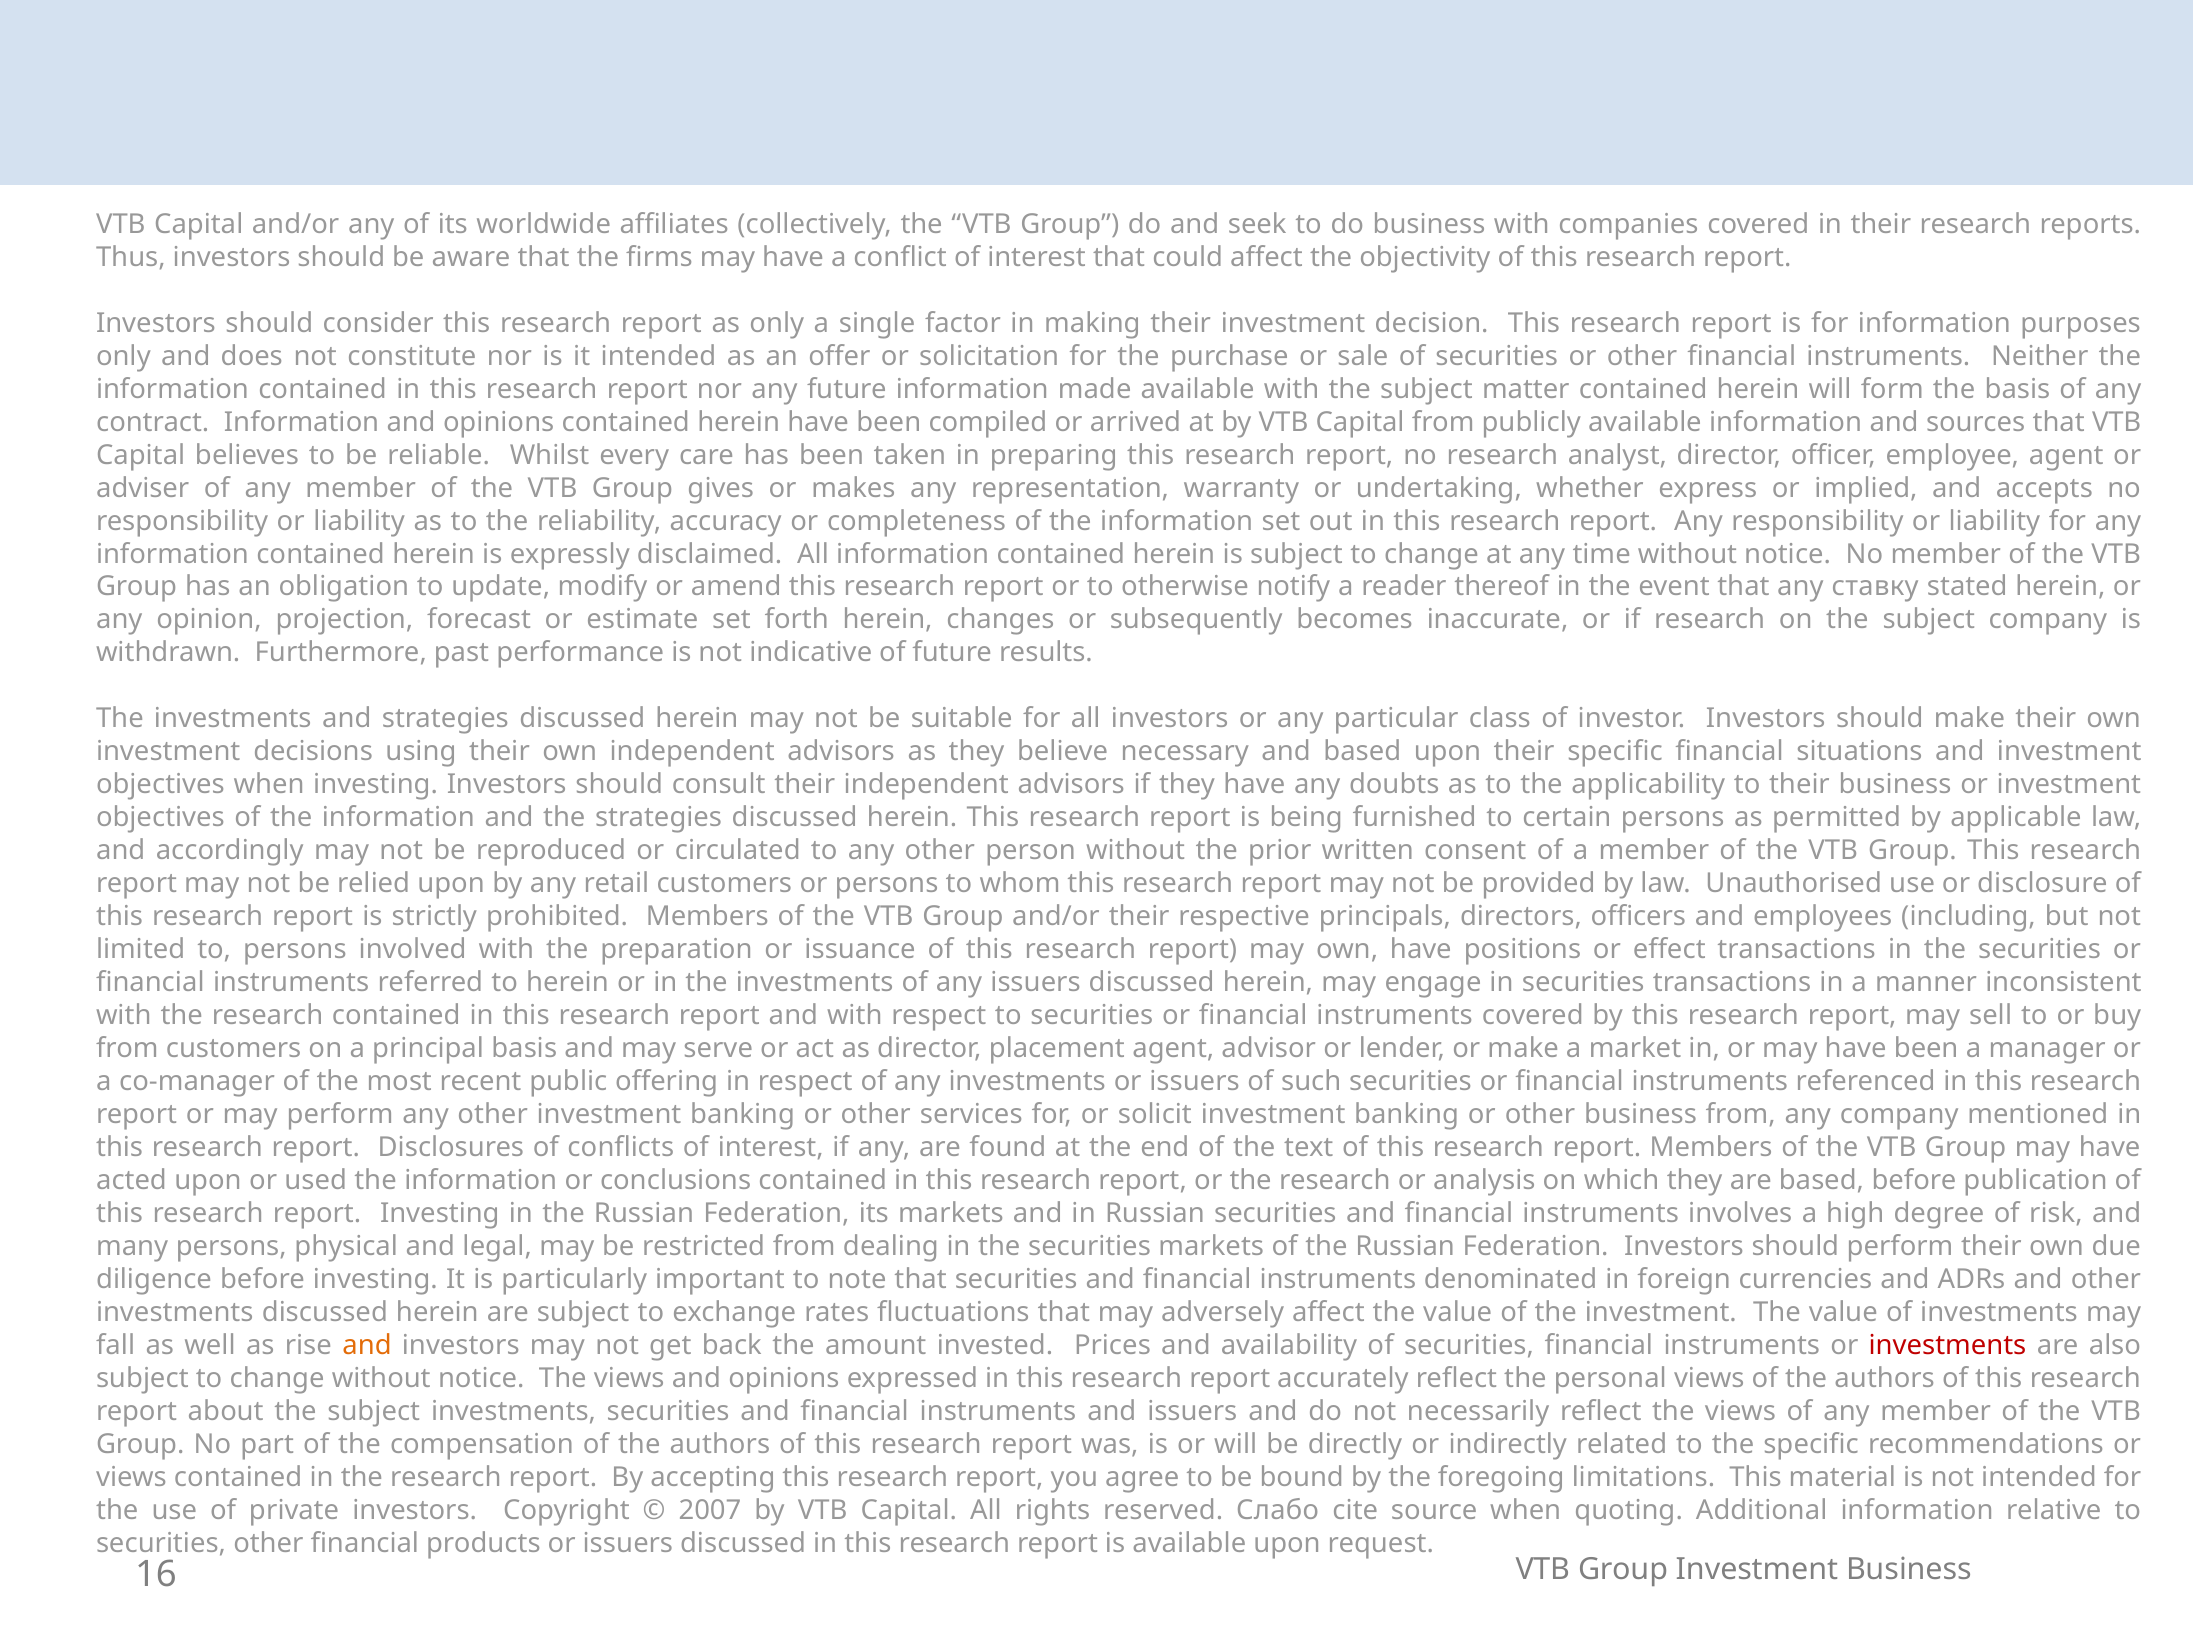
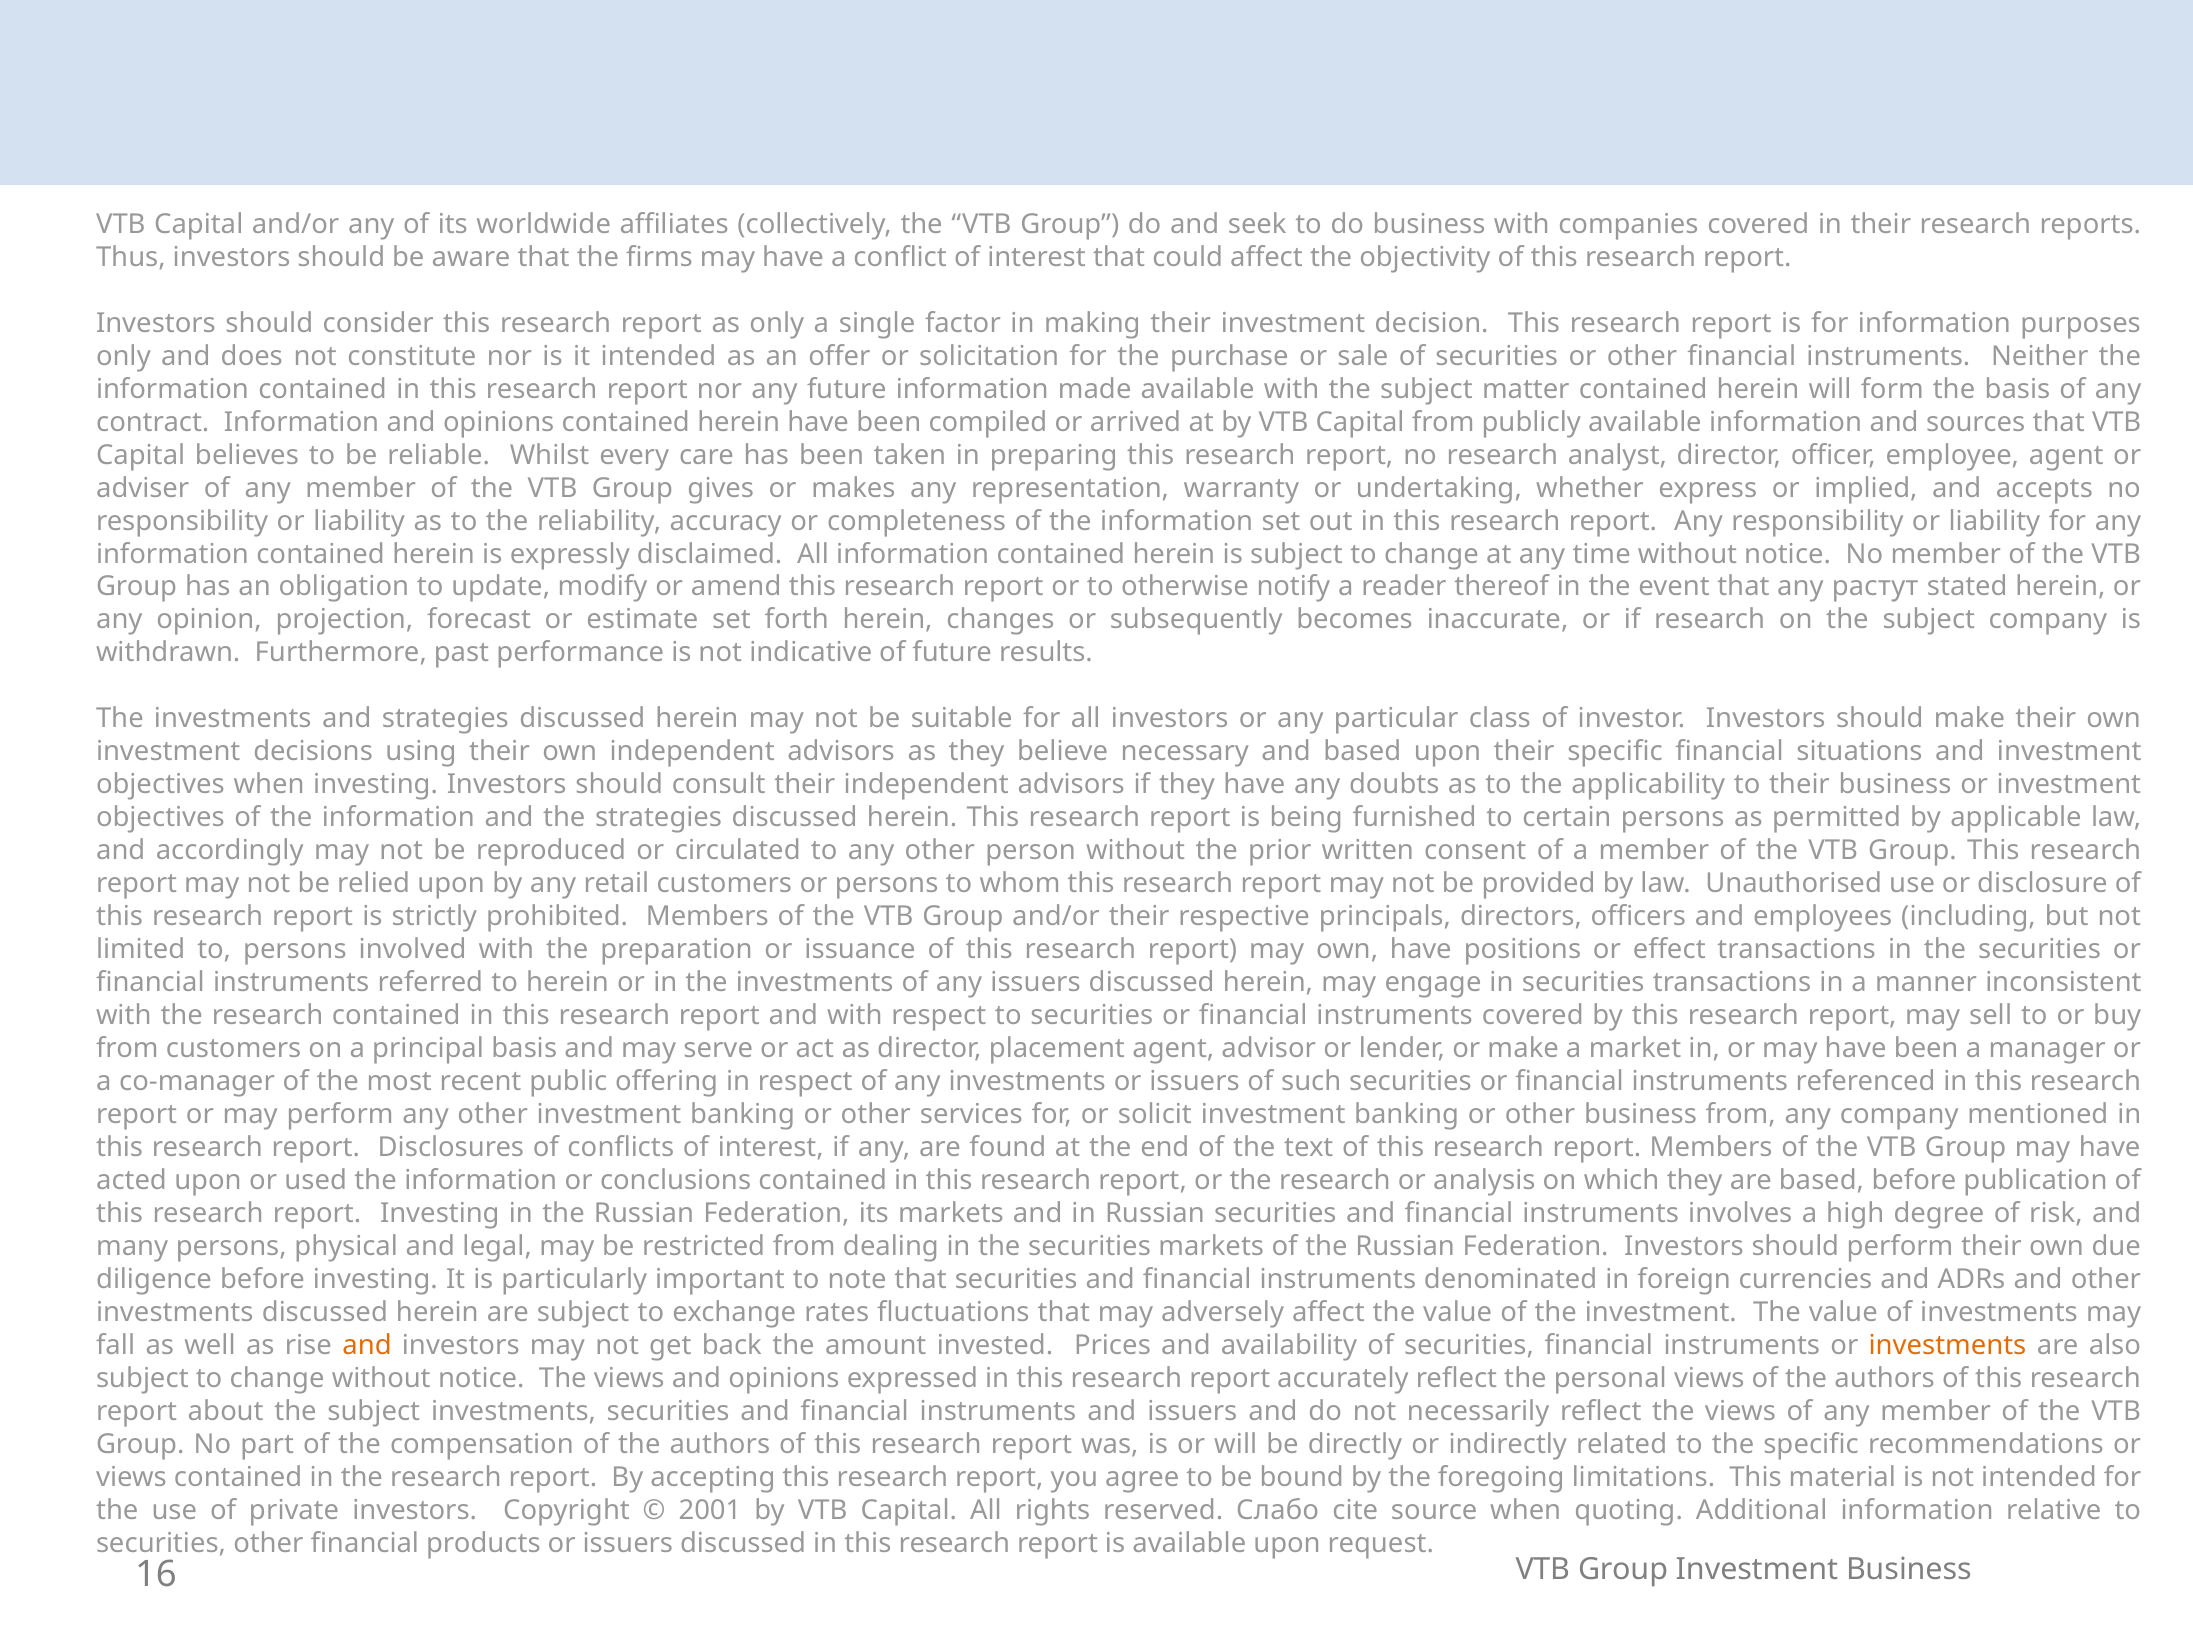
ставку: ставку -> растут
investments at (1947, 1345) colour: red -> orange
2007: 2007 -> 2001
